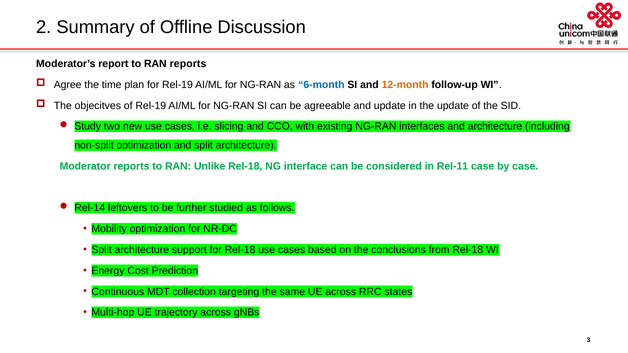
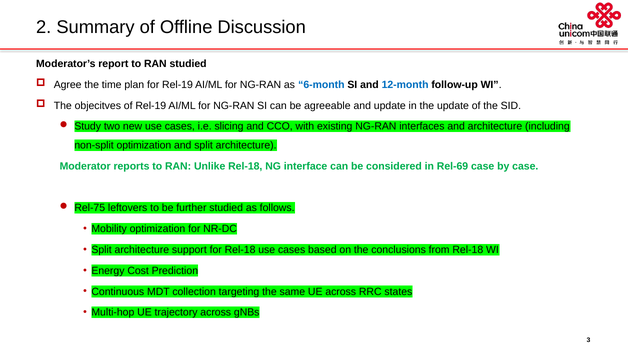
RAN reports: reports -> studied
12-month colour: orange -> blue
Rel-11: Rel-11 -> Rel-69
Rel-14: Rel-14 -> Rel-75
